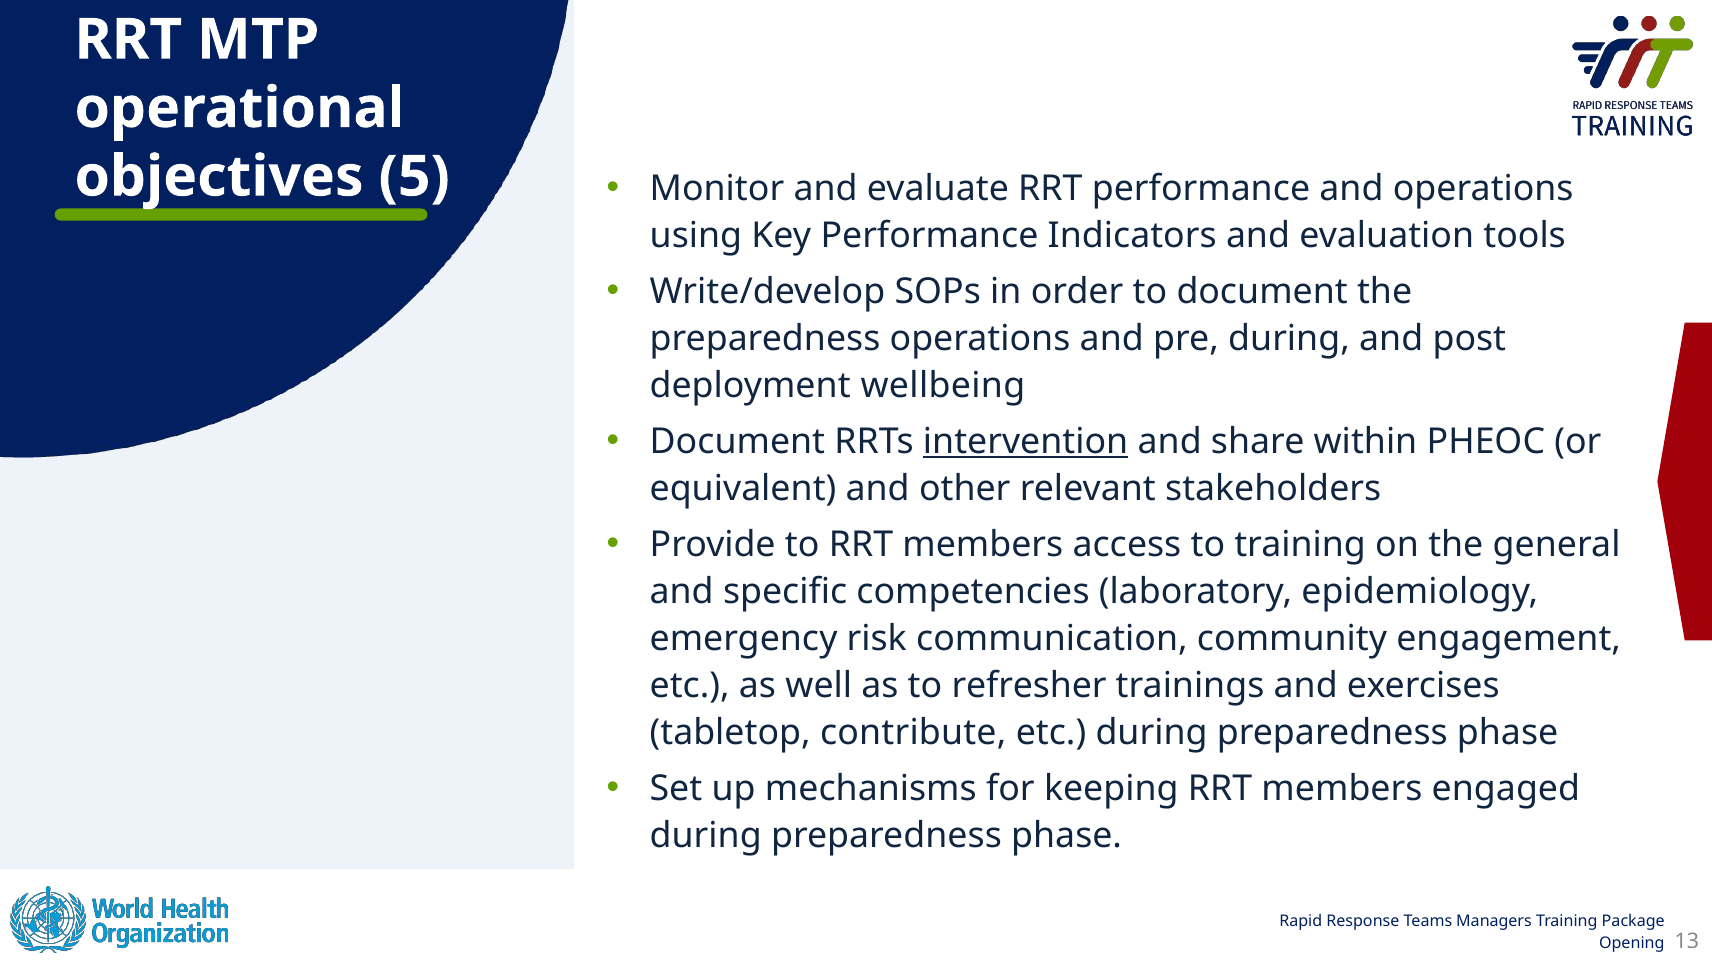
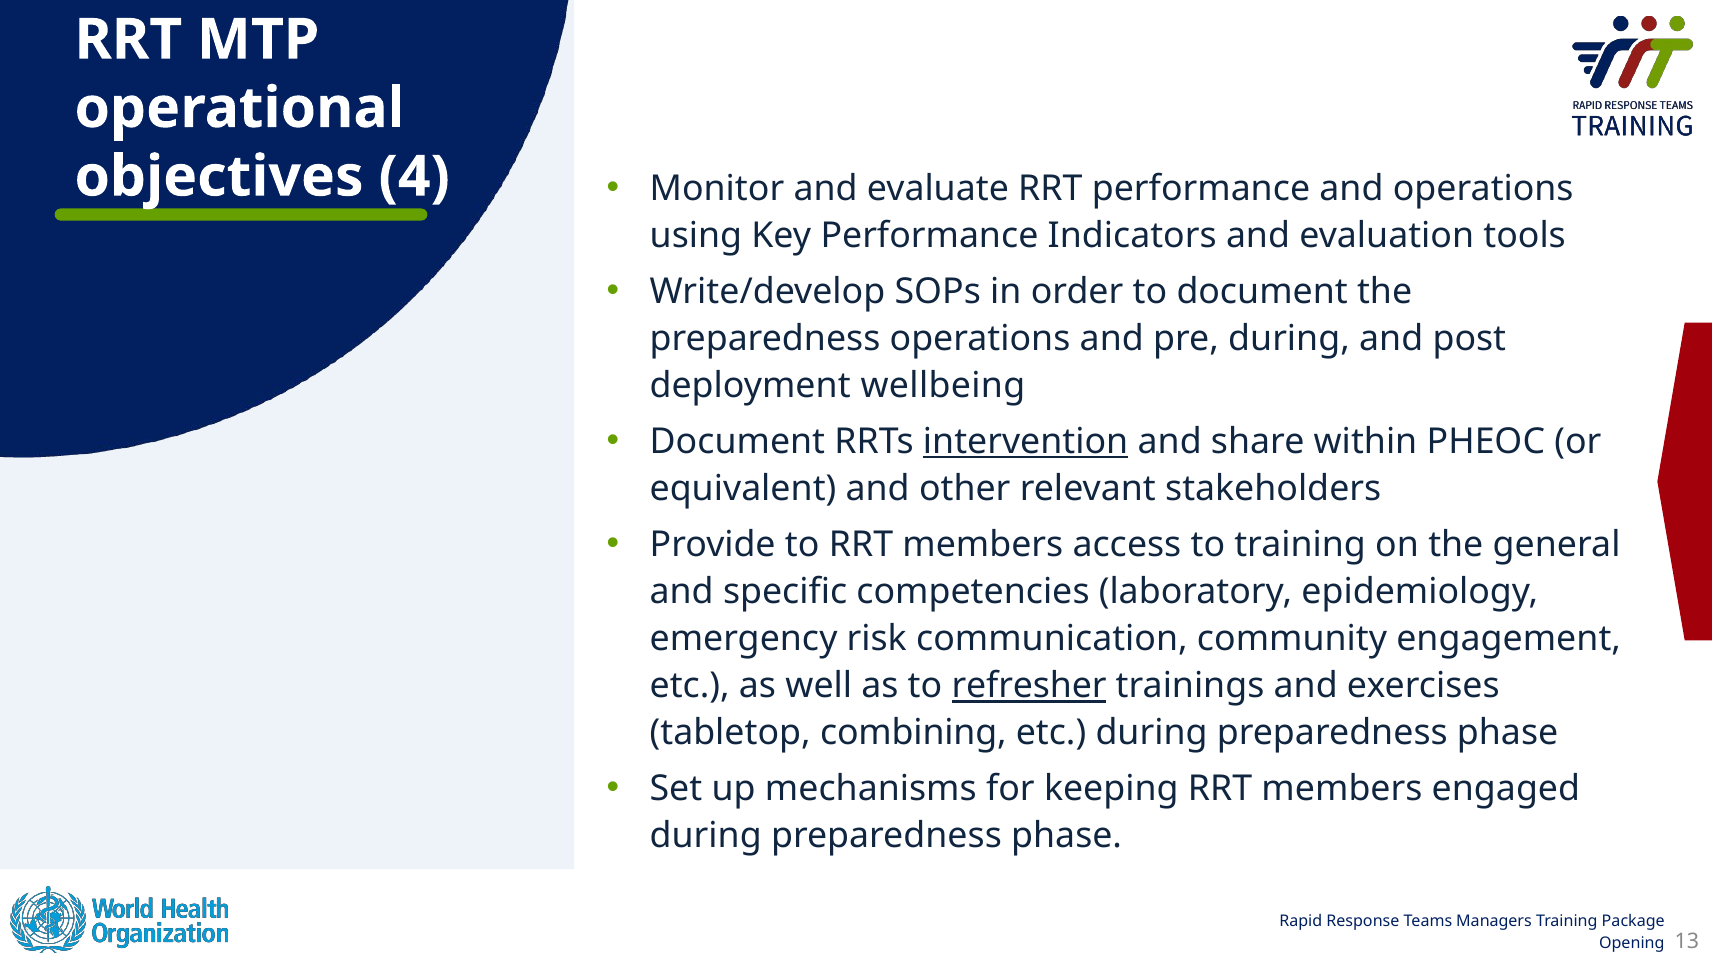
5: 5 -> 4
refresher underline: none -> present
contribute: contribute -> combining
